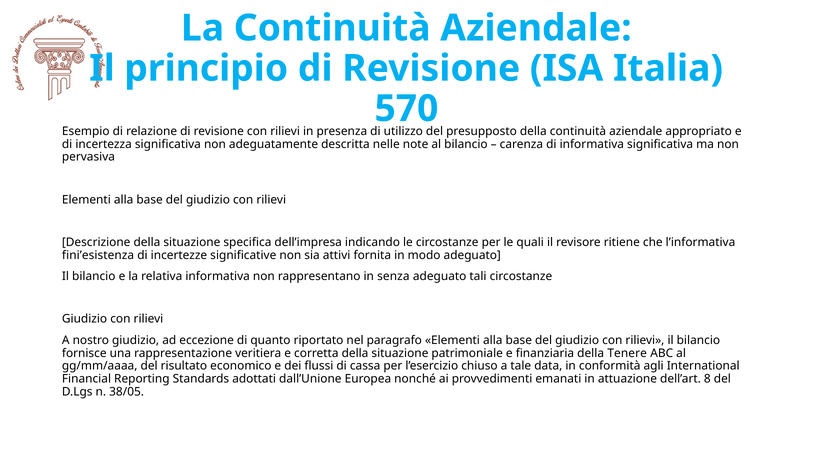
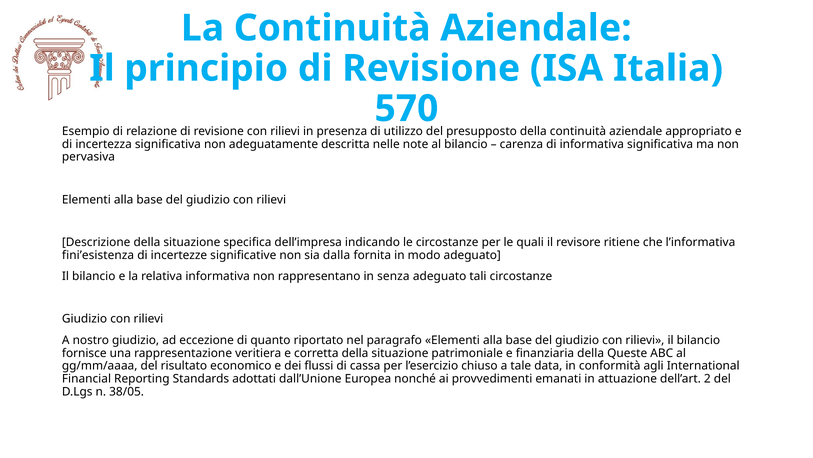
attivi: attivi -> dalla
Tenere: Tenere -> Queste
8: 8 -> 2
